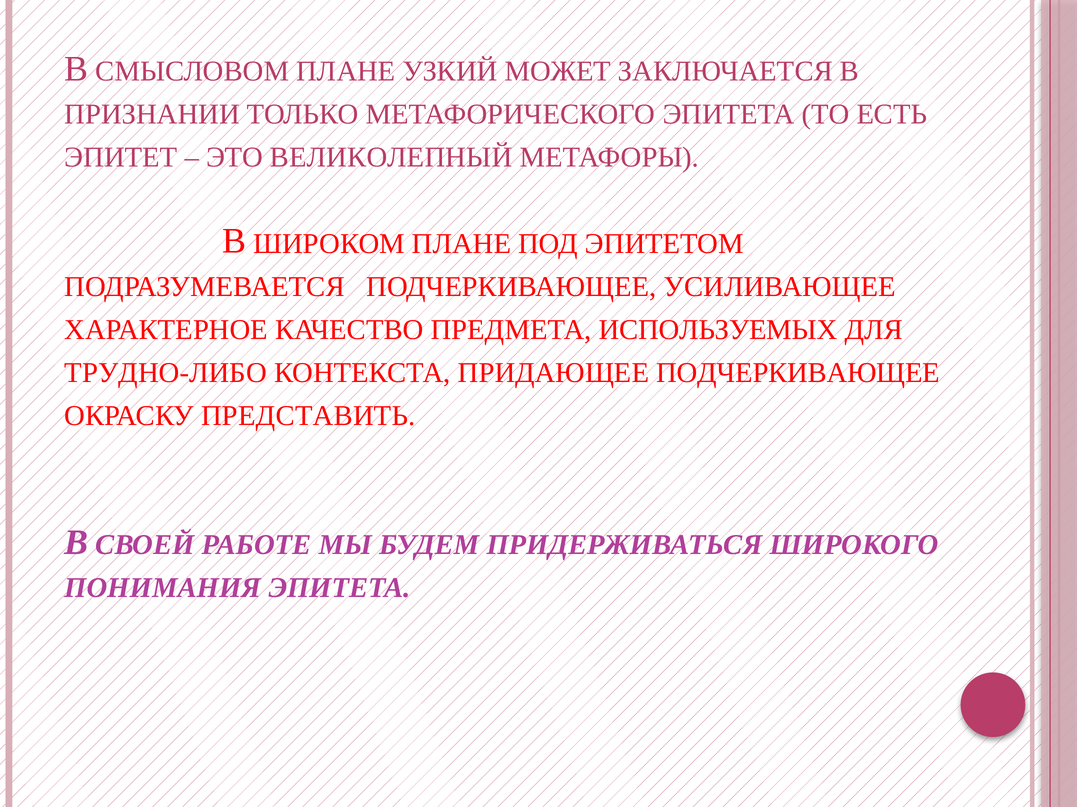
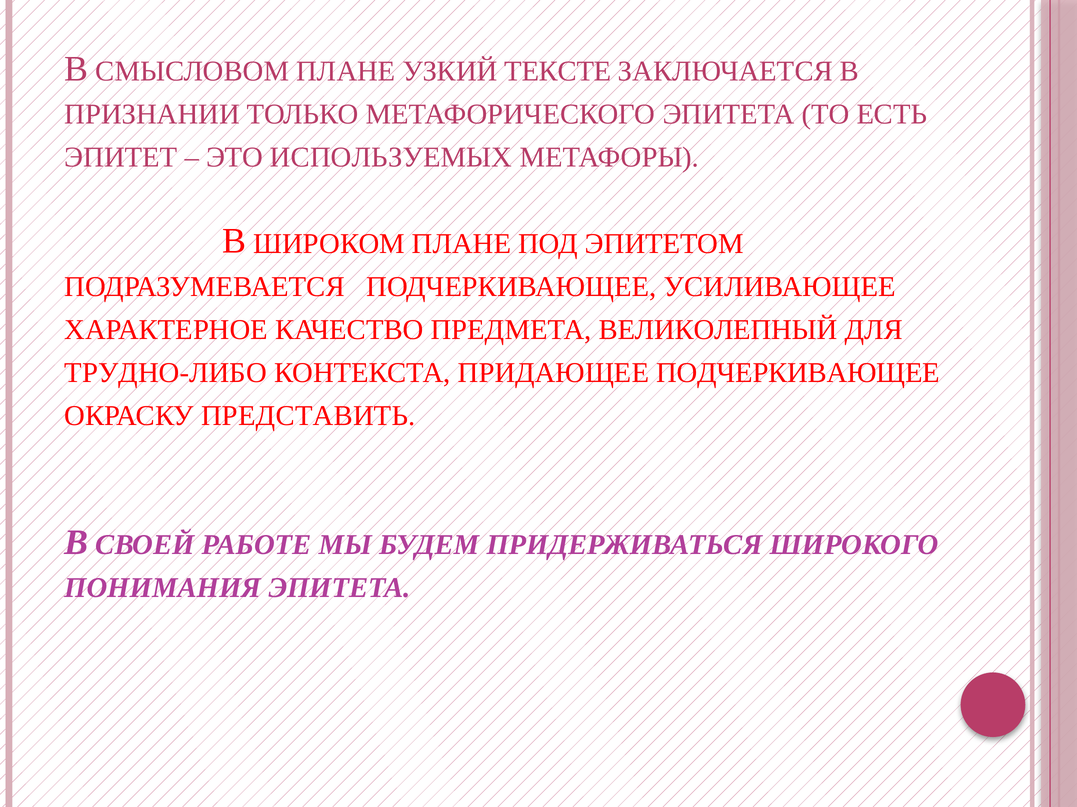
МОЖЕТ: МОЖЕТ -> ТЕКСТЕ
ВЕЛИКОЛЕПНЫЙ: ВЕЛИКОЛЕПНЫЙ -> ИСПОЛЬЗУЕМЫХ
ИСПОЛЬЗУЕМЫХ: ИСПОЛЬЗУЕМЫХ -> ВЕЛИКОЛЕПНЫЙ
